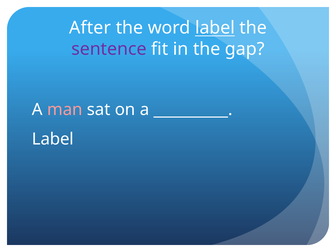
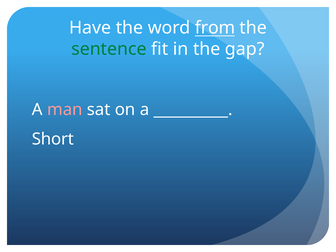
After: After -> Have
word label: label -> from
sentence colour: purple -> green
Label at (53, 139): Label -> Short
